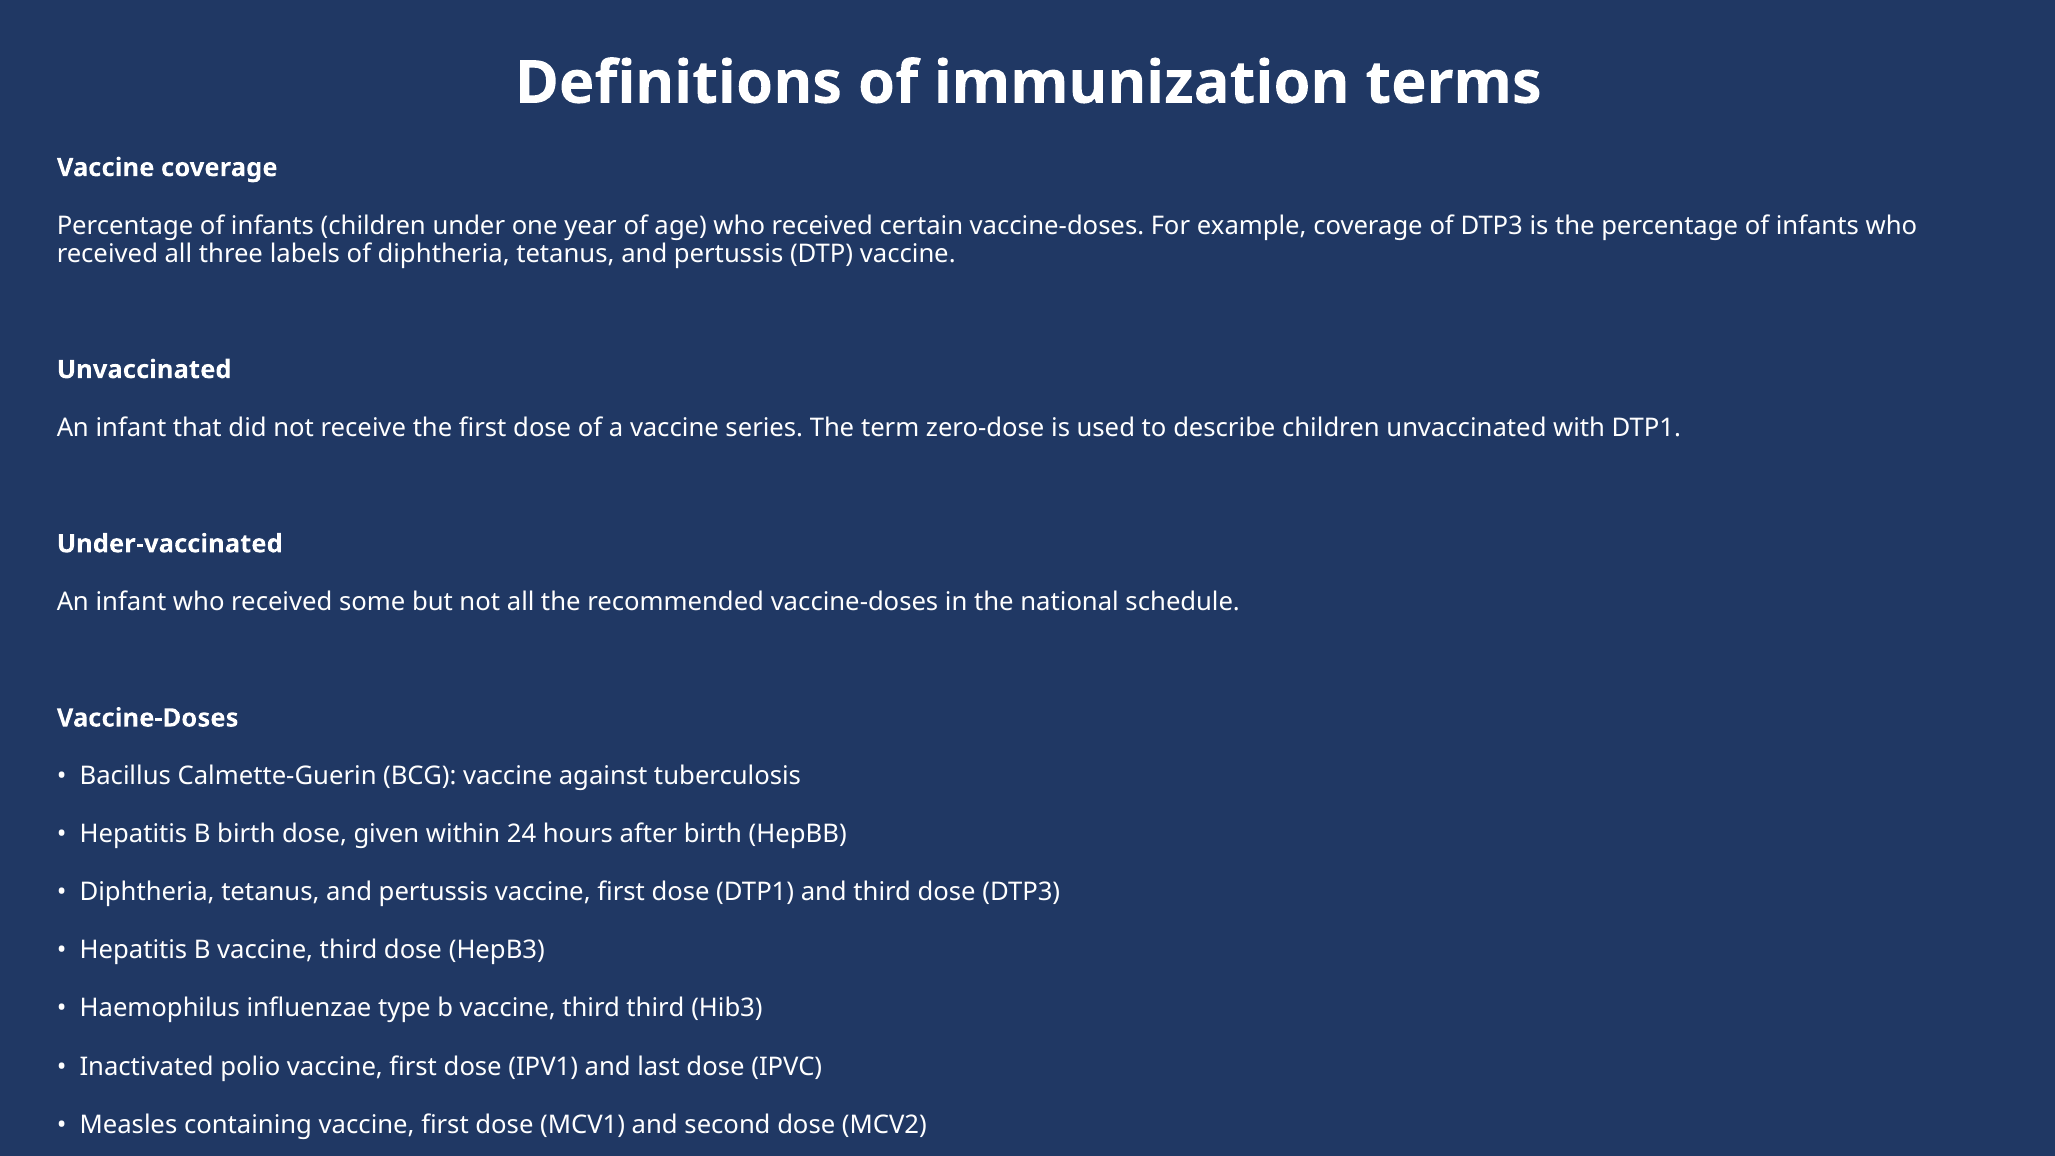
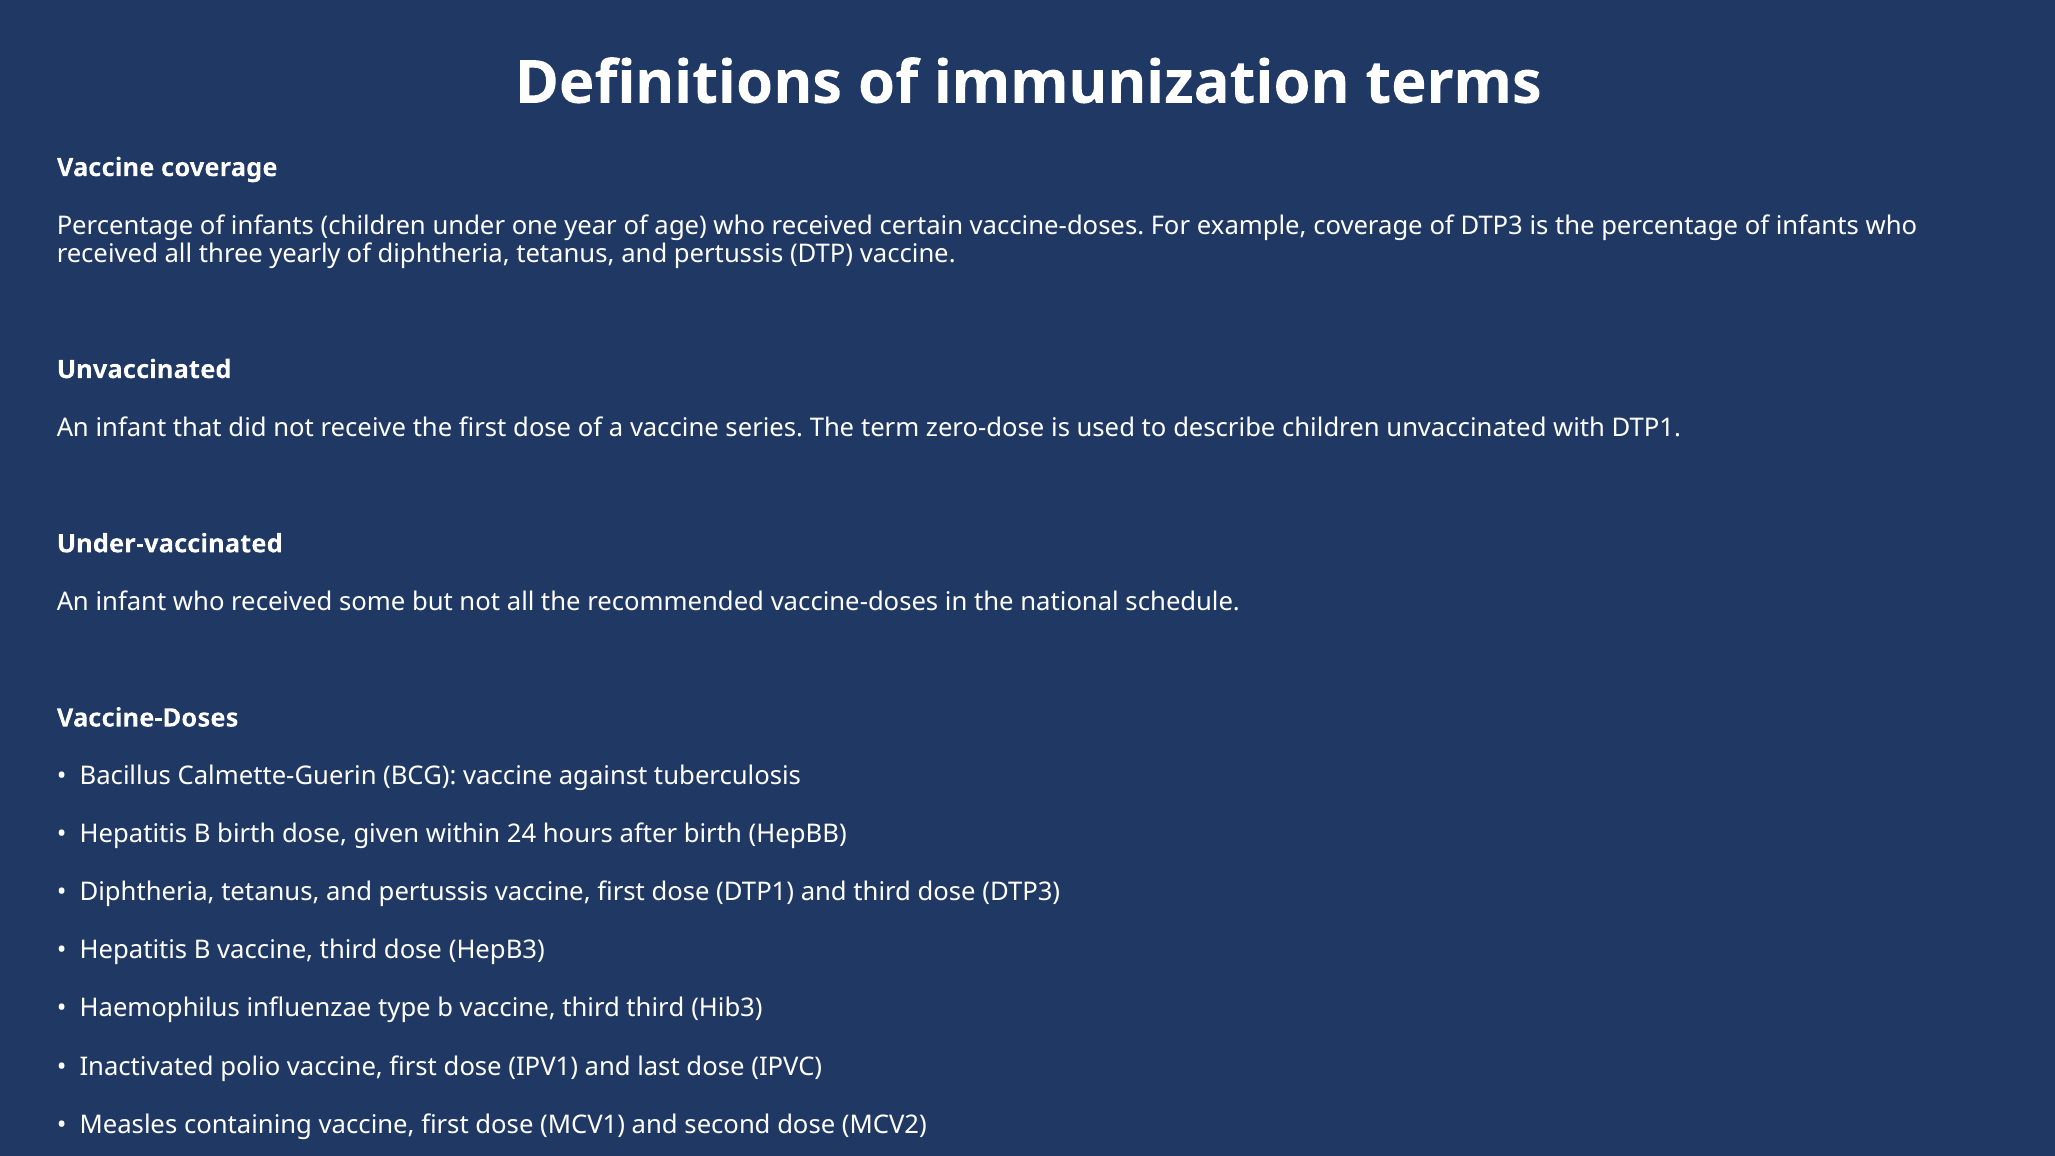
labels: labels -> yearly
